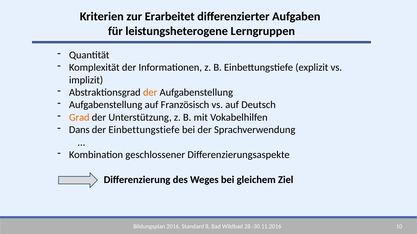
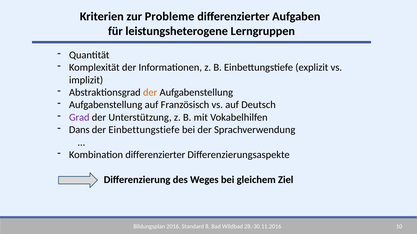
Erarbeitet: Erarbeitet -> Probleme
Grad colour: orange -> purple
Kombination geschlossener: geschlossener -> differenzierter
